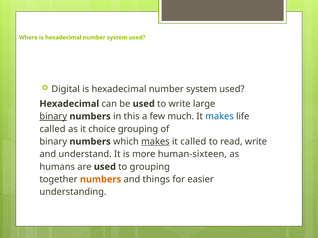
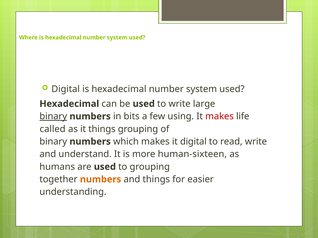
this: this -> bits
much: much -> using
makes at (220, 117) colour: blue -> red
it choice: choice -> things
makes at (155, 142) underline: present -> none
it called: called -> digital
